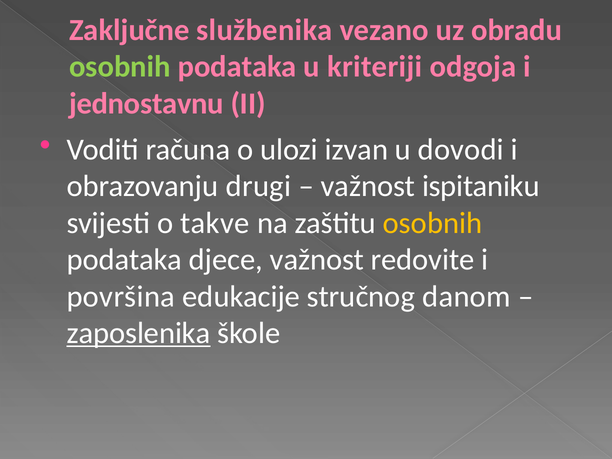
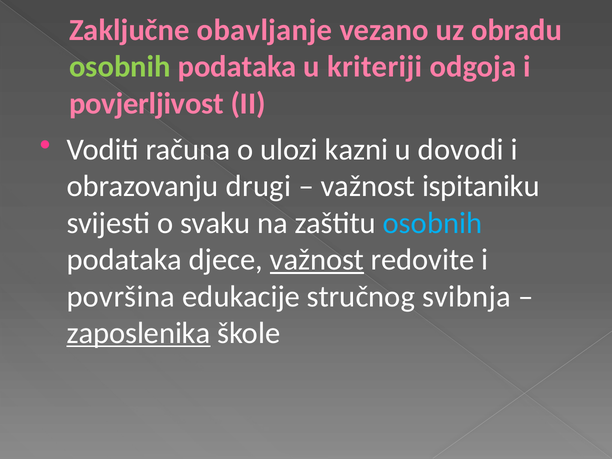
službenika: službenika -> obavljanje
jednostavnu: jednostavnu -> povjerljivost
izvan: izvan -> kazni
takve: takve -> svaku
osobnih at (433, 223) colour: yellow -> light blue
važnost at (317, 260) underline: none -> present
danom: danom -> svibnja
